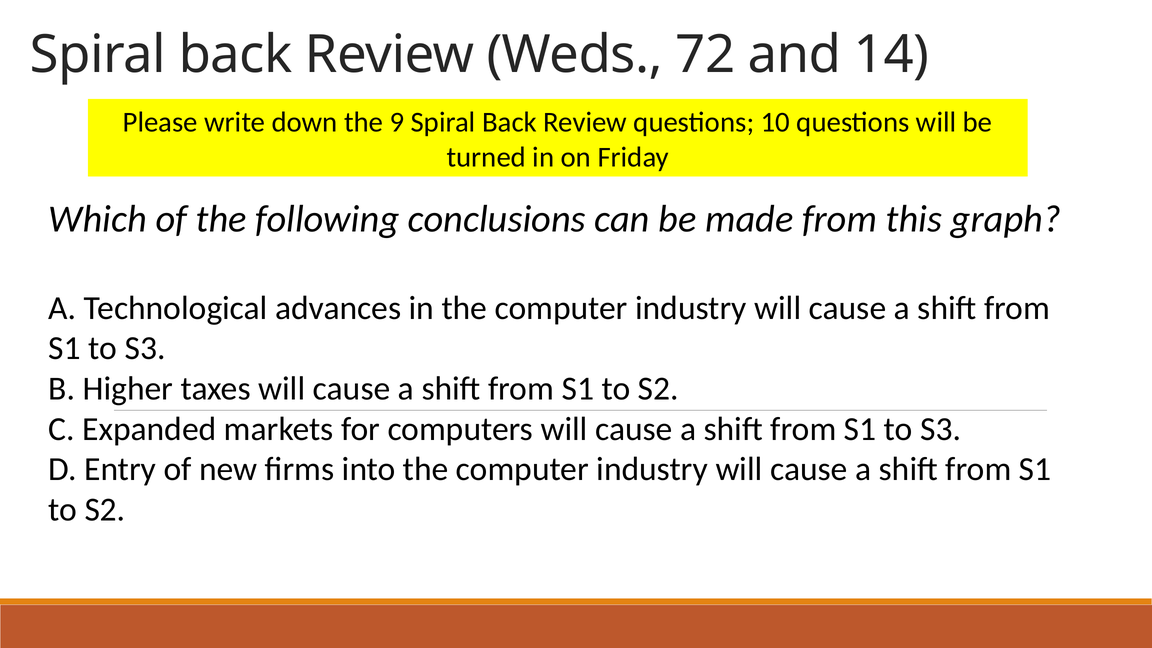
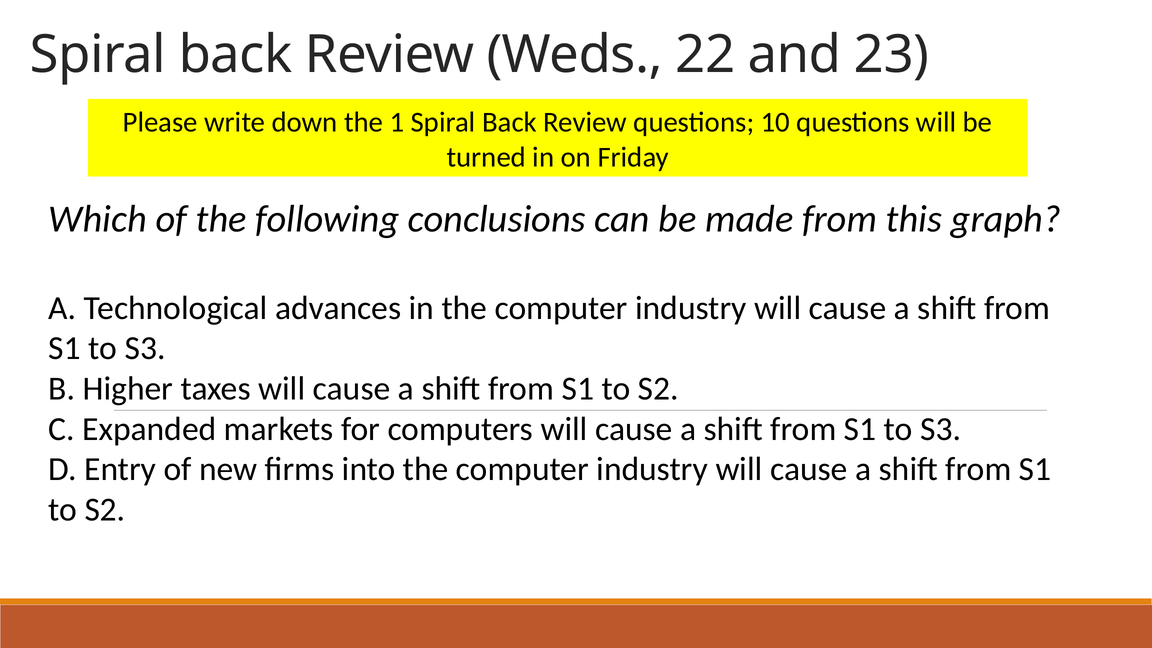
72: 72 -> 22
14: 14 -> 23
9: 9 -> 1
